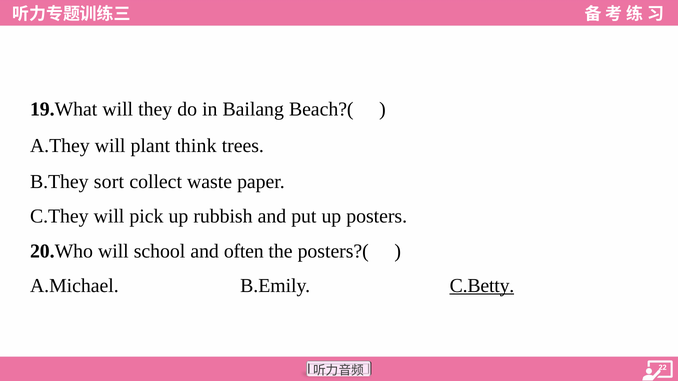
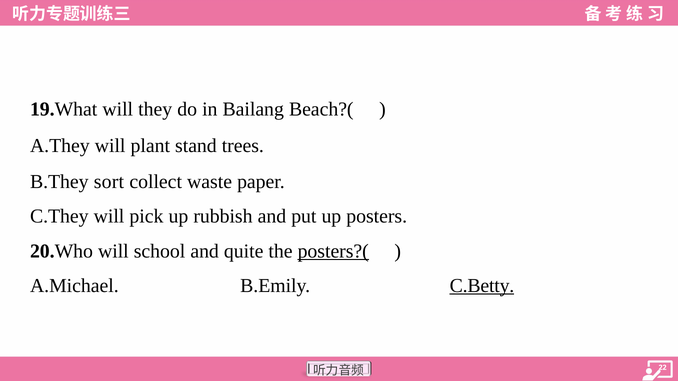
think: think -> stand
often: often -> quite
posters?( underline: none -> present
